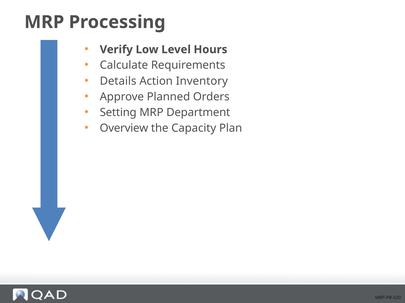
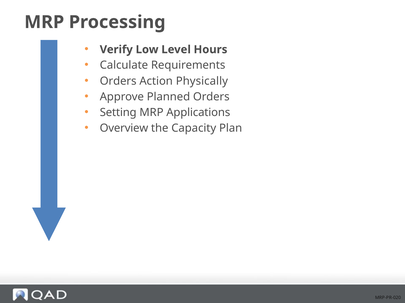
Details at (118, 81): Details -> Orders
Inventory: Inventory -> Physically
Department: Department -> Applications
